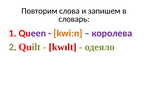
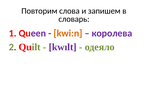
kwılt colour: red -> purple
